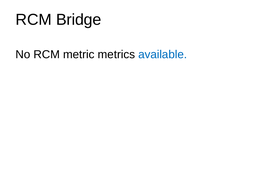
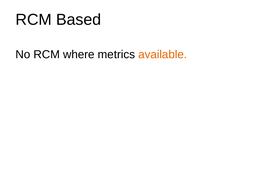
Bridge: Bridge -> Based
metric: metric -> where
available colour: blue -> orange
